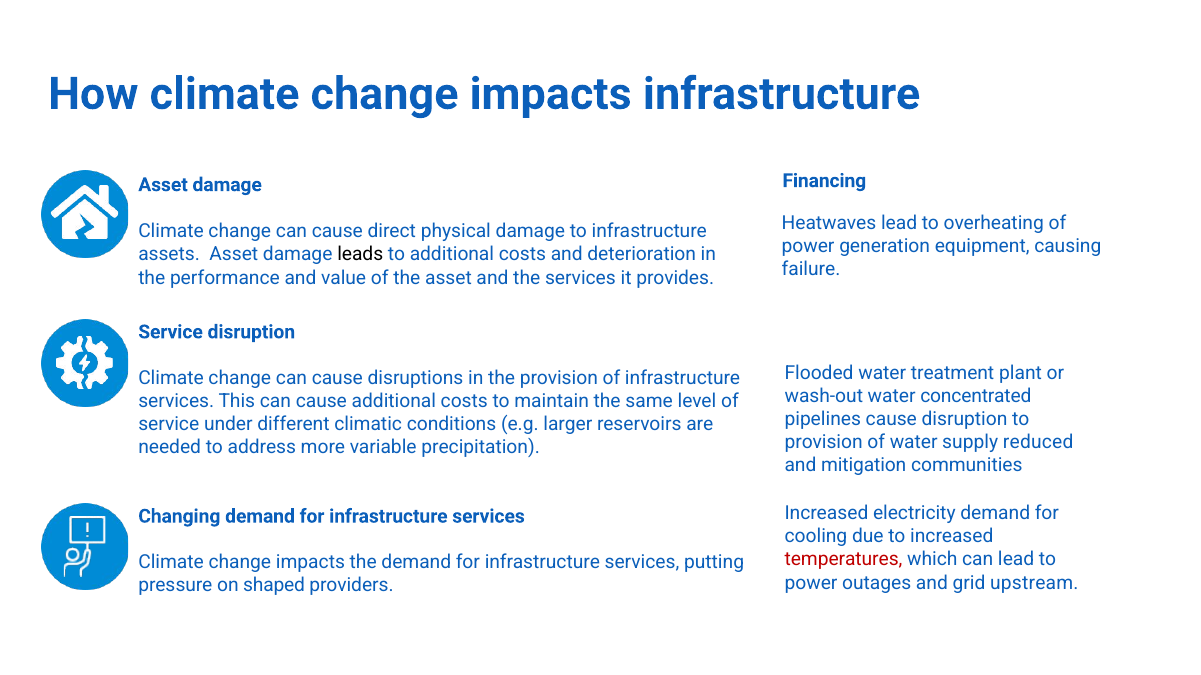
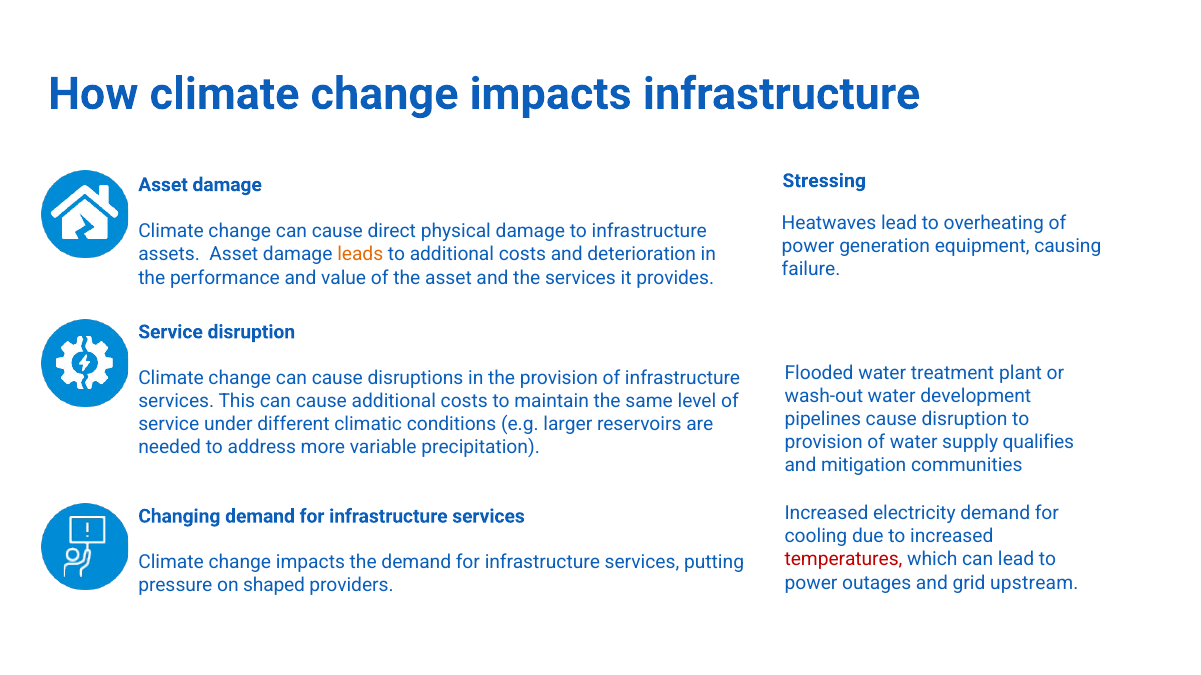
Financing: Financing -> Stressing
leads colour: black -> orange
concentrated: concentrated -> development
reduced: reduced -> qualifies
